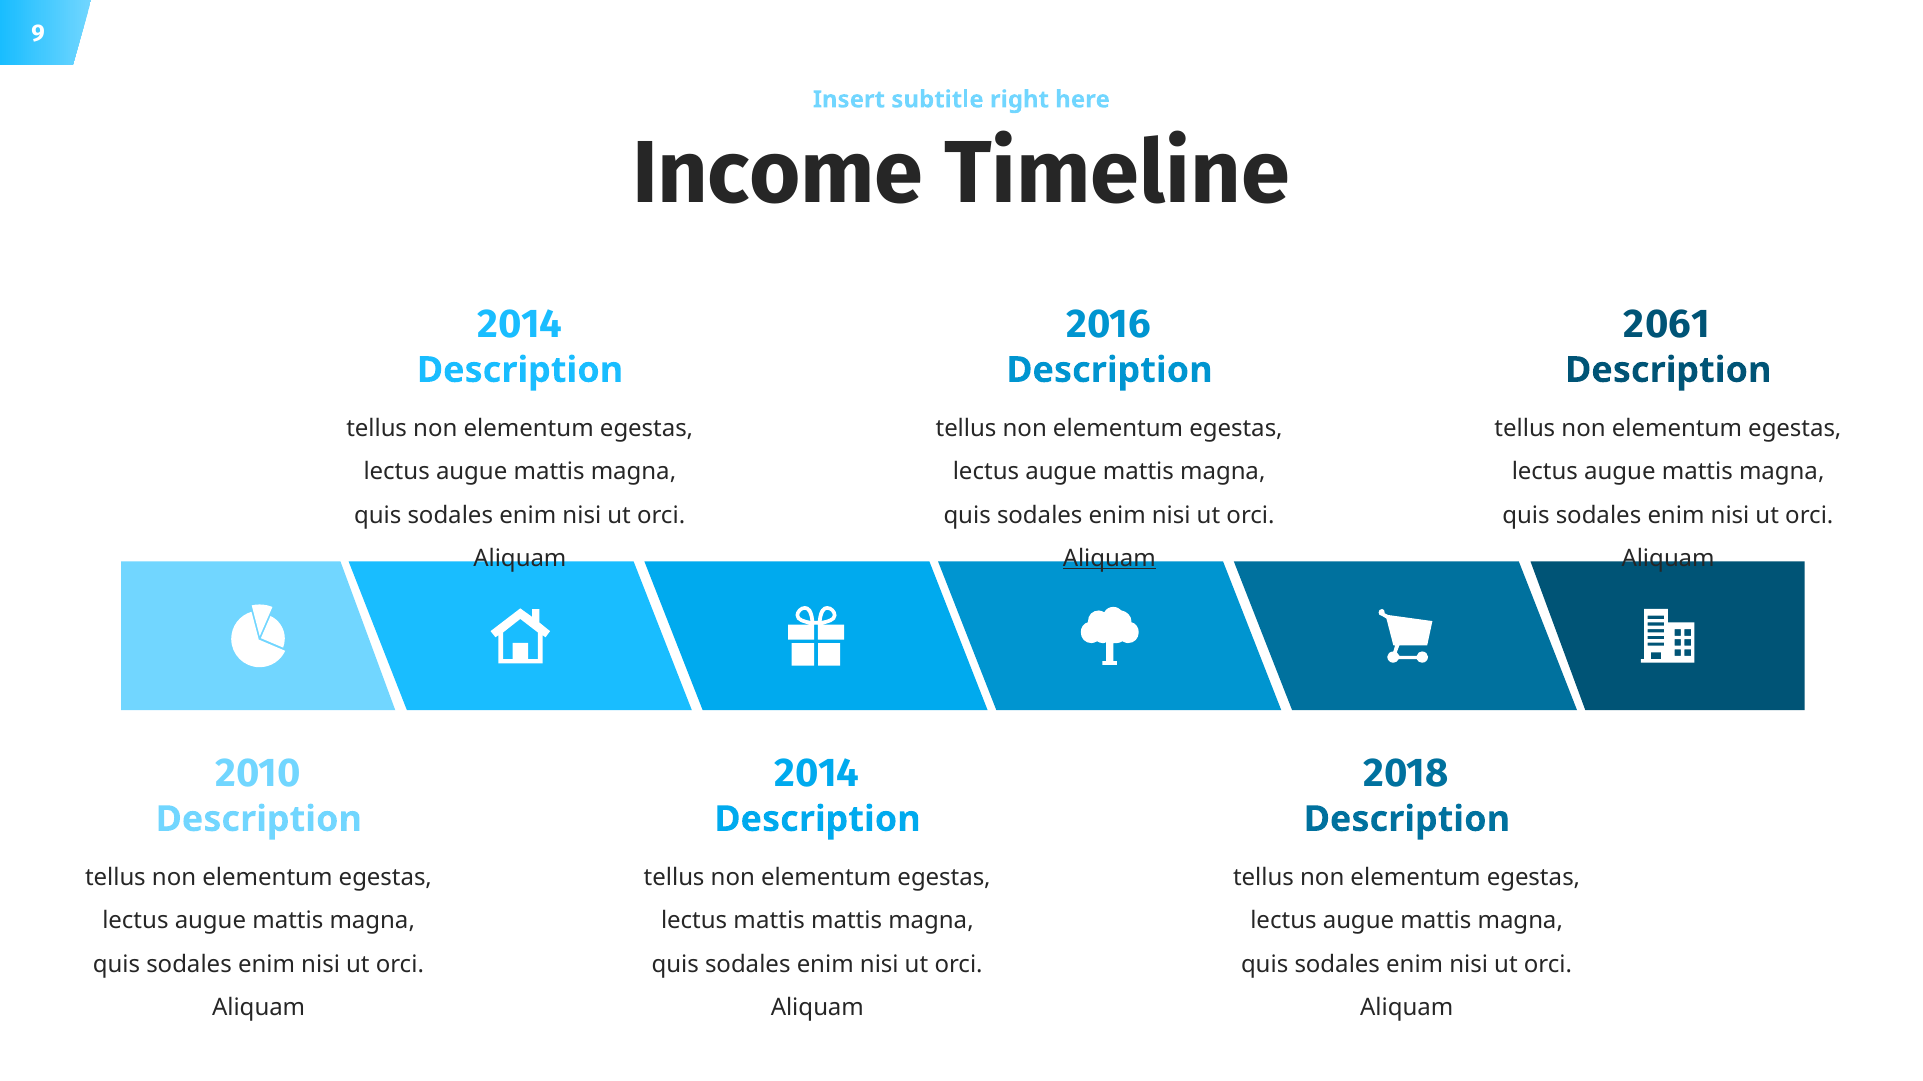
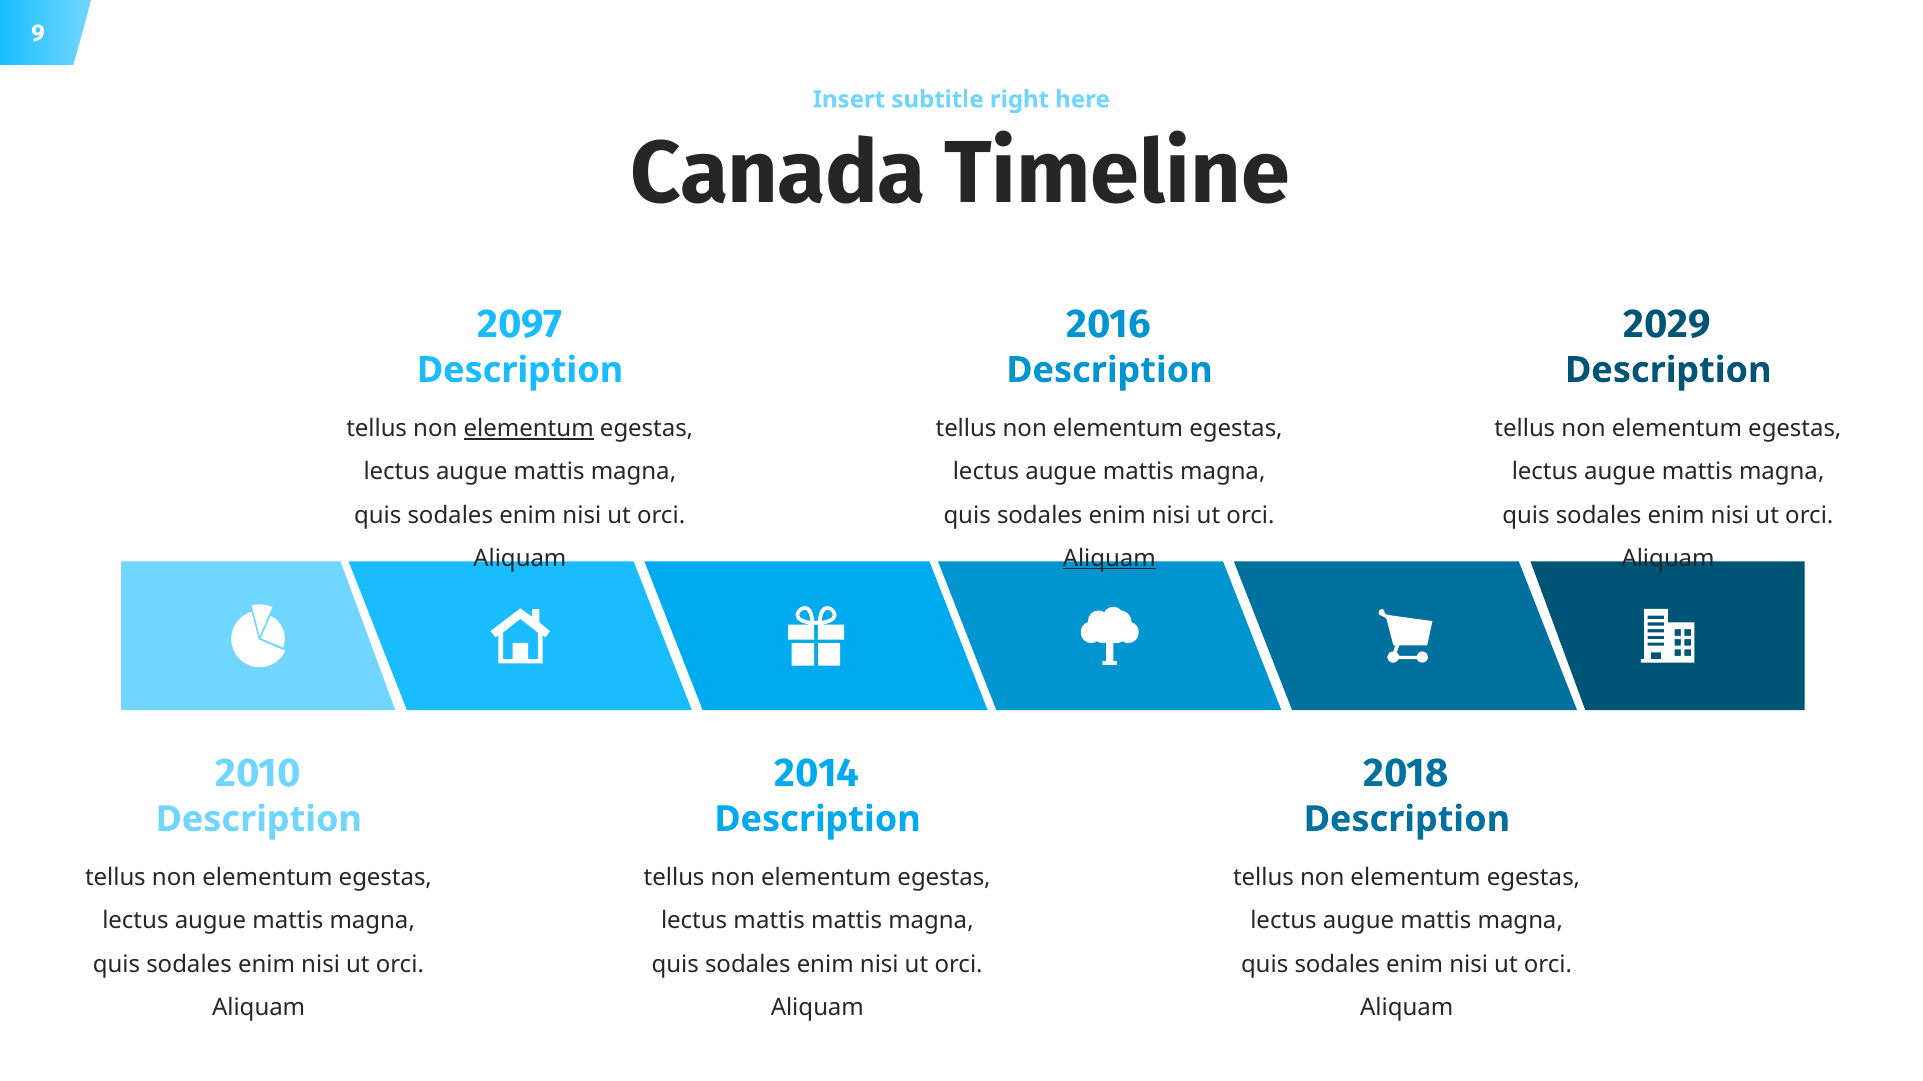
Income: Income -> Canada
2014 at (520, 324): 2014 -> 2097
2061: 2061 -> 2029
elementum at (529, 429) underline: none -> present
